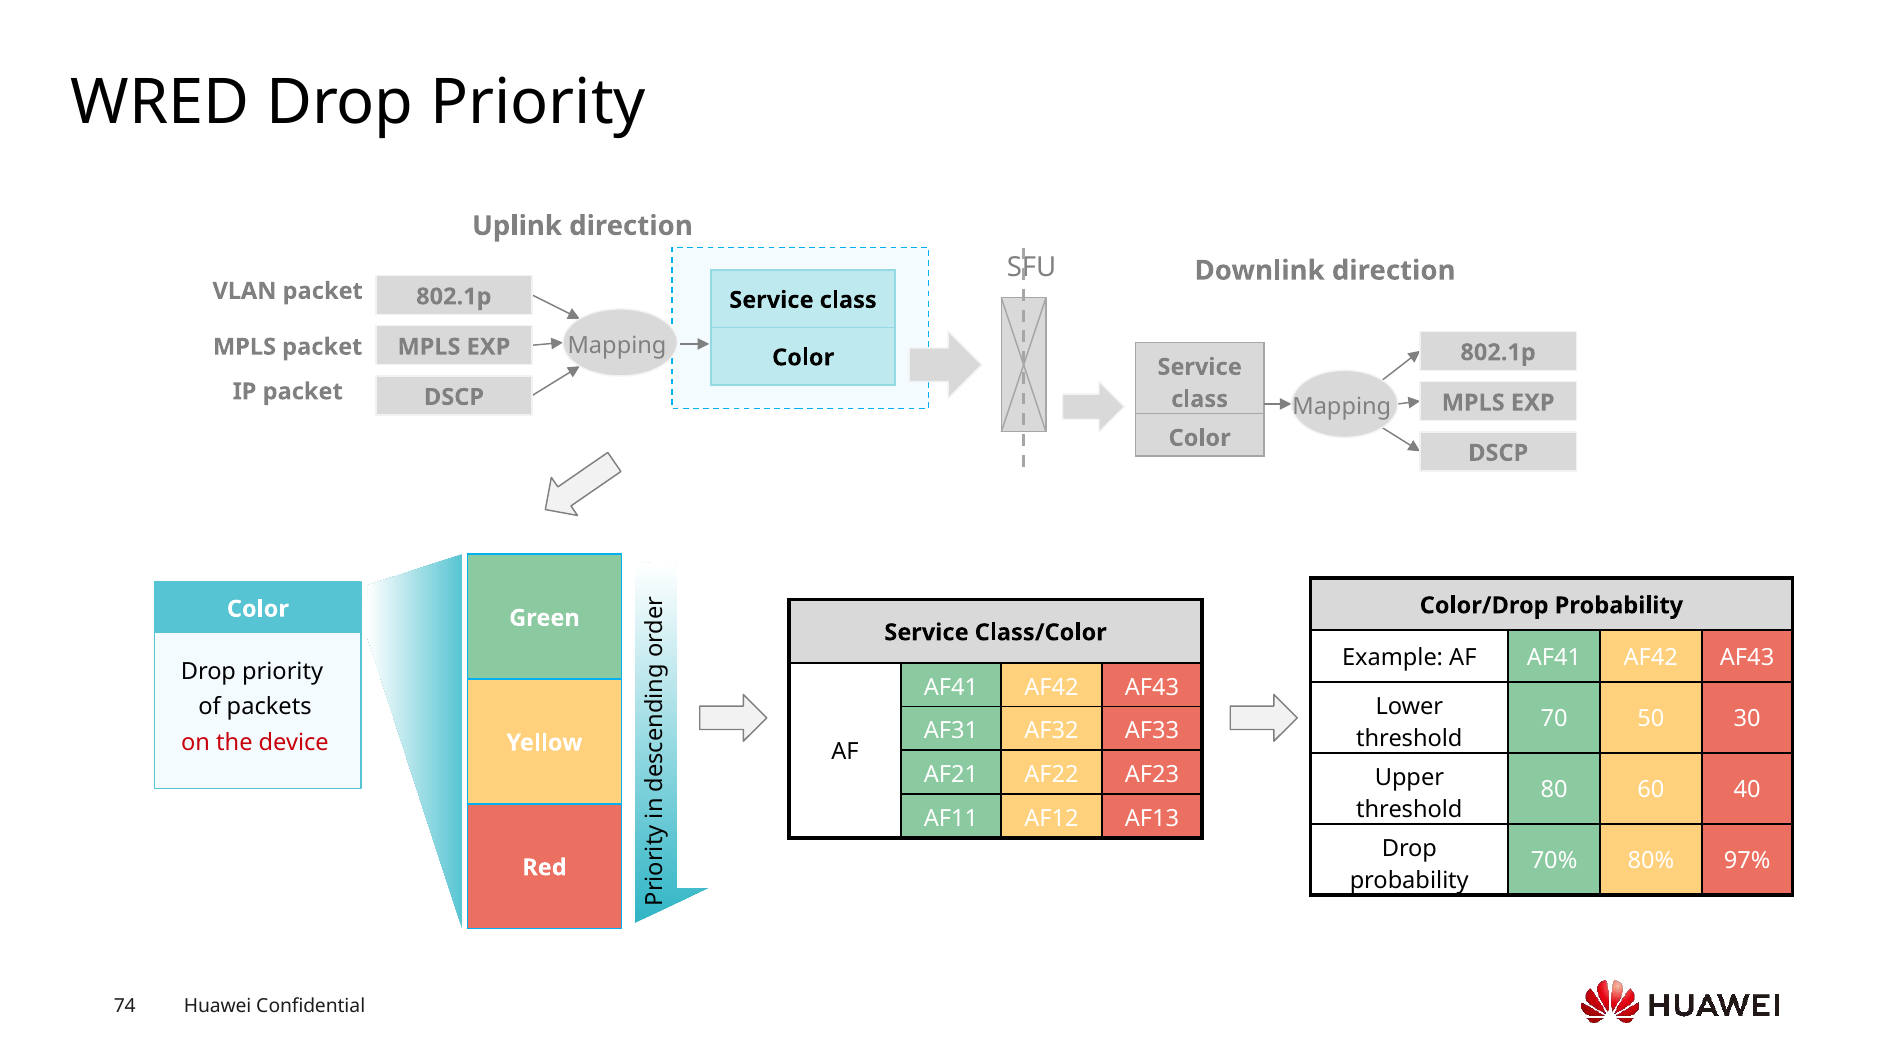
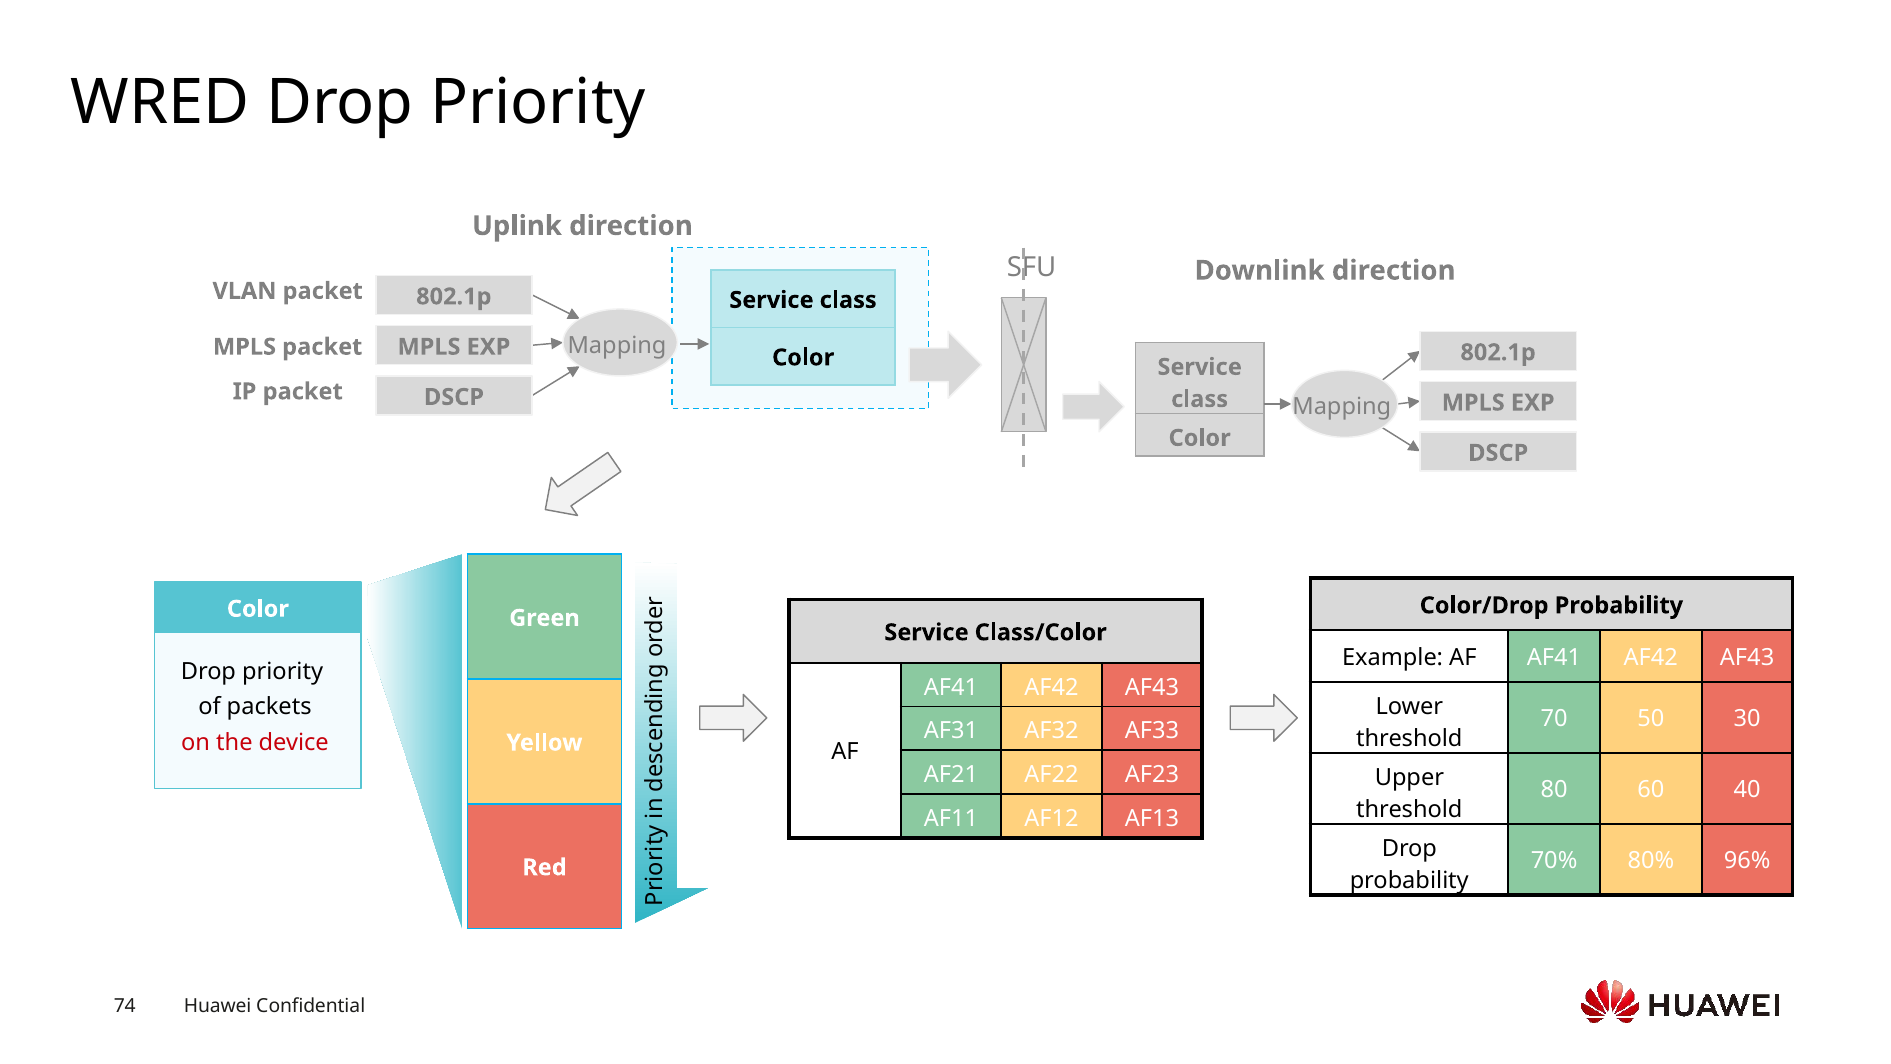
97%: 97% -> 96%
